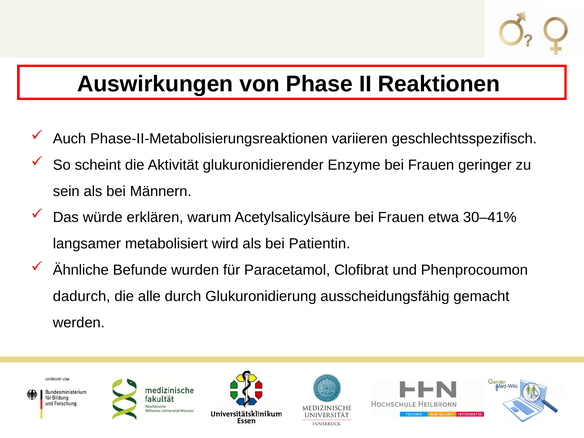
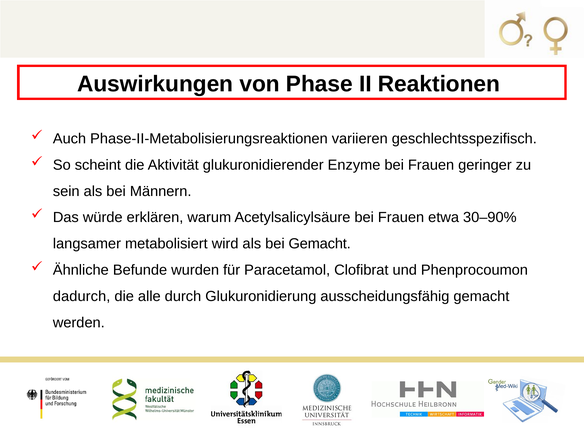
30–41%: 30–41% -> 30–90%
bei Patientin: Patientin -> Gemacht
